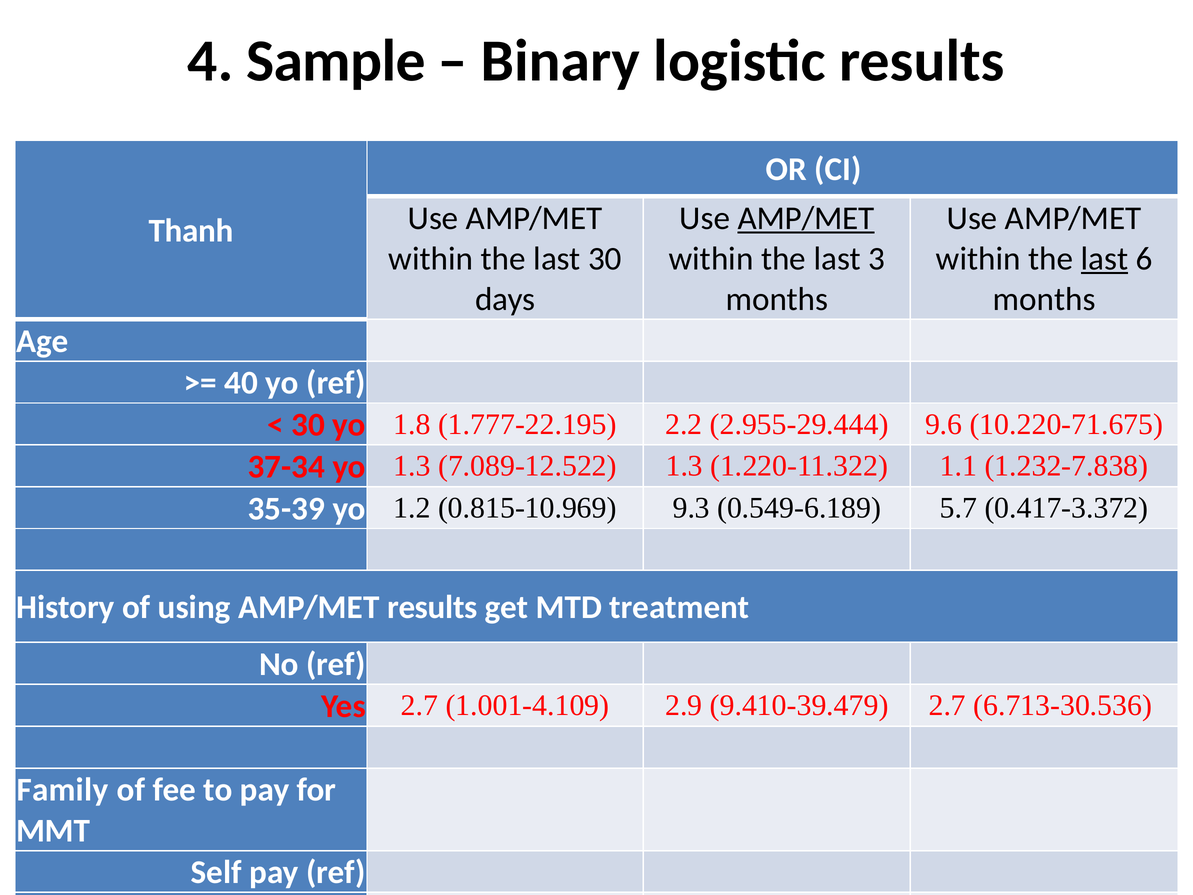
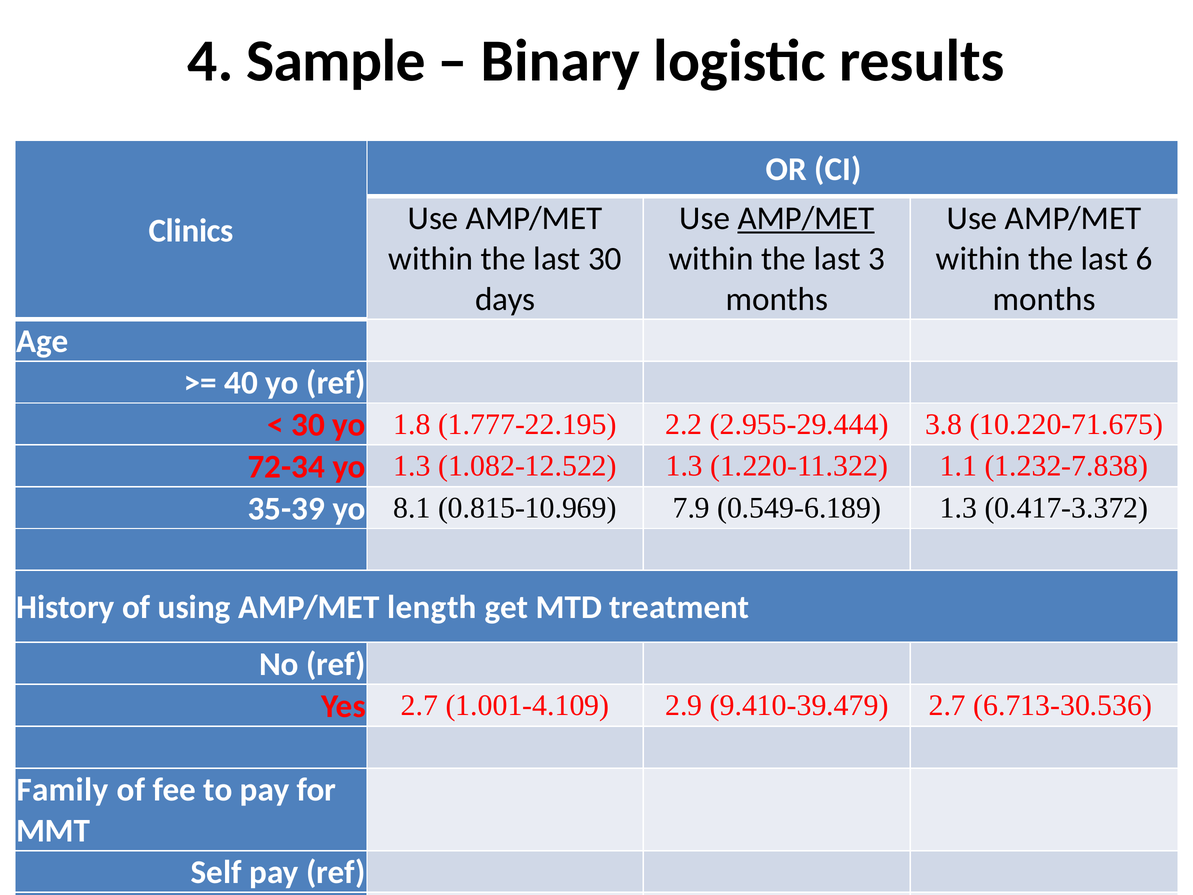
Thanh: Thanh -> Clinics
last at (1104, 259) underline: present -> none
9.6: 9.6 -> 3.8
37-34: 37-34 -> 72-34
7.089-12.522: 7.089-12.522 -> 1.082-12.522
1.2: 1.2 -> 8.1
9.3: 9.3 -> 7.9
0.549-6.189 5.7: 5.7 -> 1.3
AMP/MET results: results -> length
